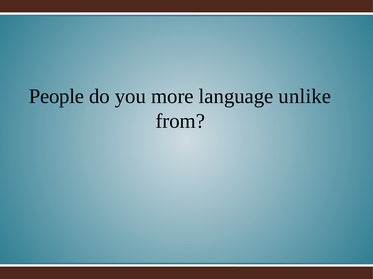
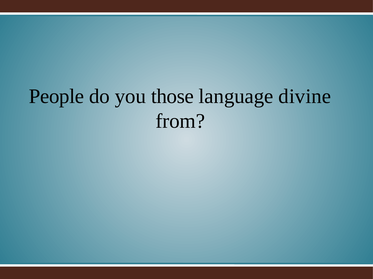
more: more -> those
unlike: unlike -> divine
